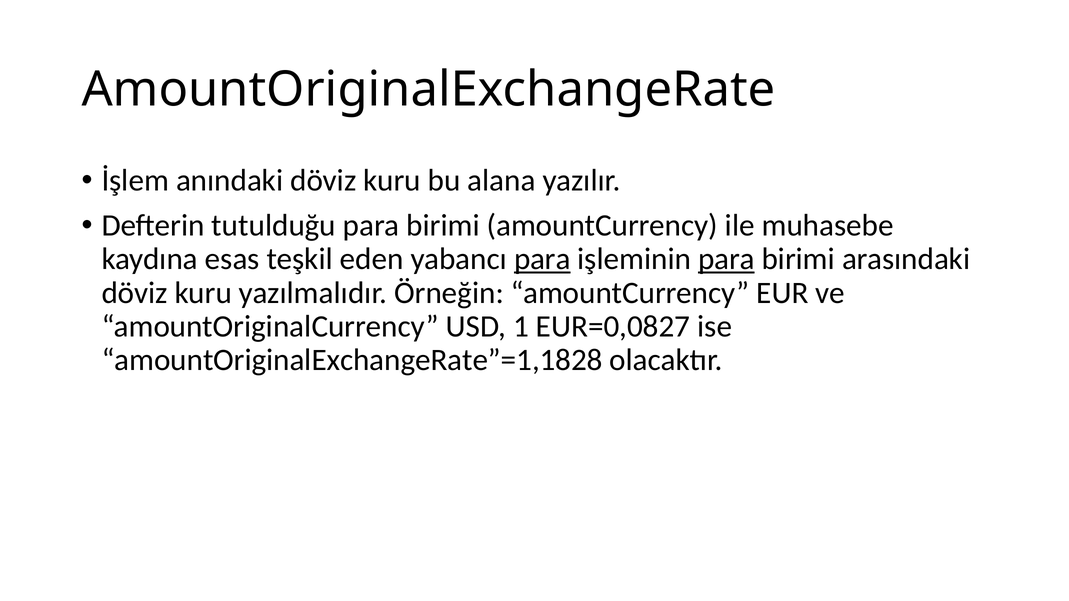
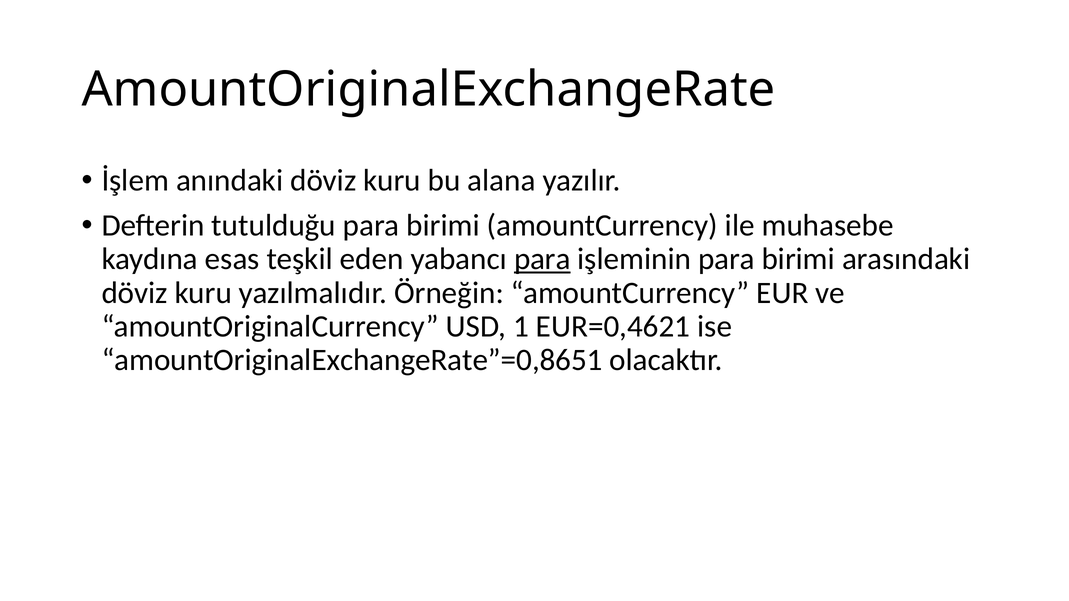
para at (726, 259) underline: present -> none
EUR=0,0827: EUR=0,0827 -> EUR=0,4621
amountOriginalExchangeRate”=1,1828: amountOriginalExchangeRate”=1,1828 -> amountOriginalExchangeRate”=0,8651
